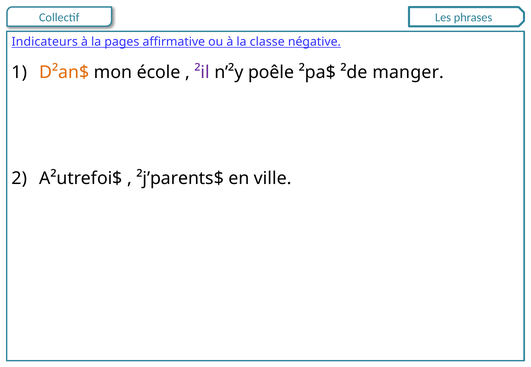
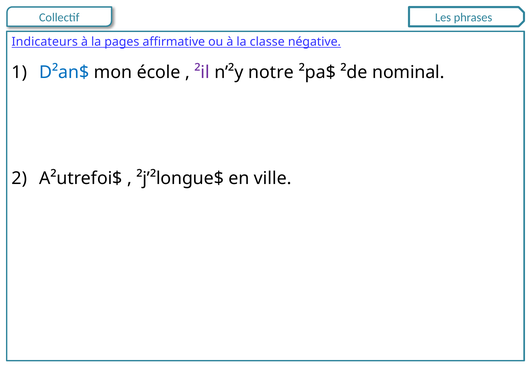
D²an$ colour: orange -> blue
poêle: poêle -> notre
manger: manger -> nominal
²j’parents$: ²j’parents$ -> ²j’²longue$
